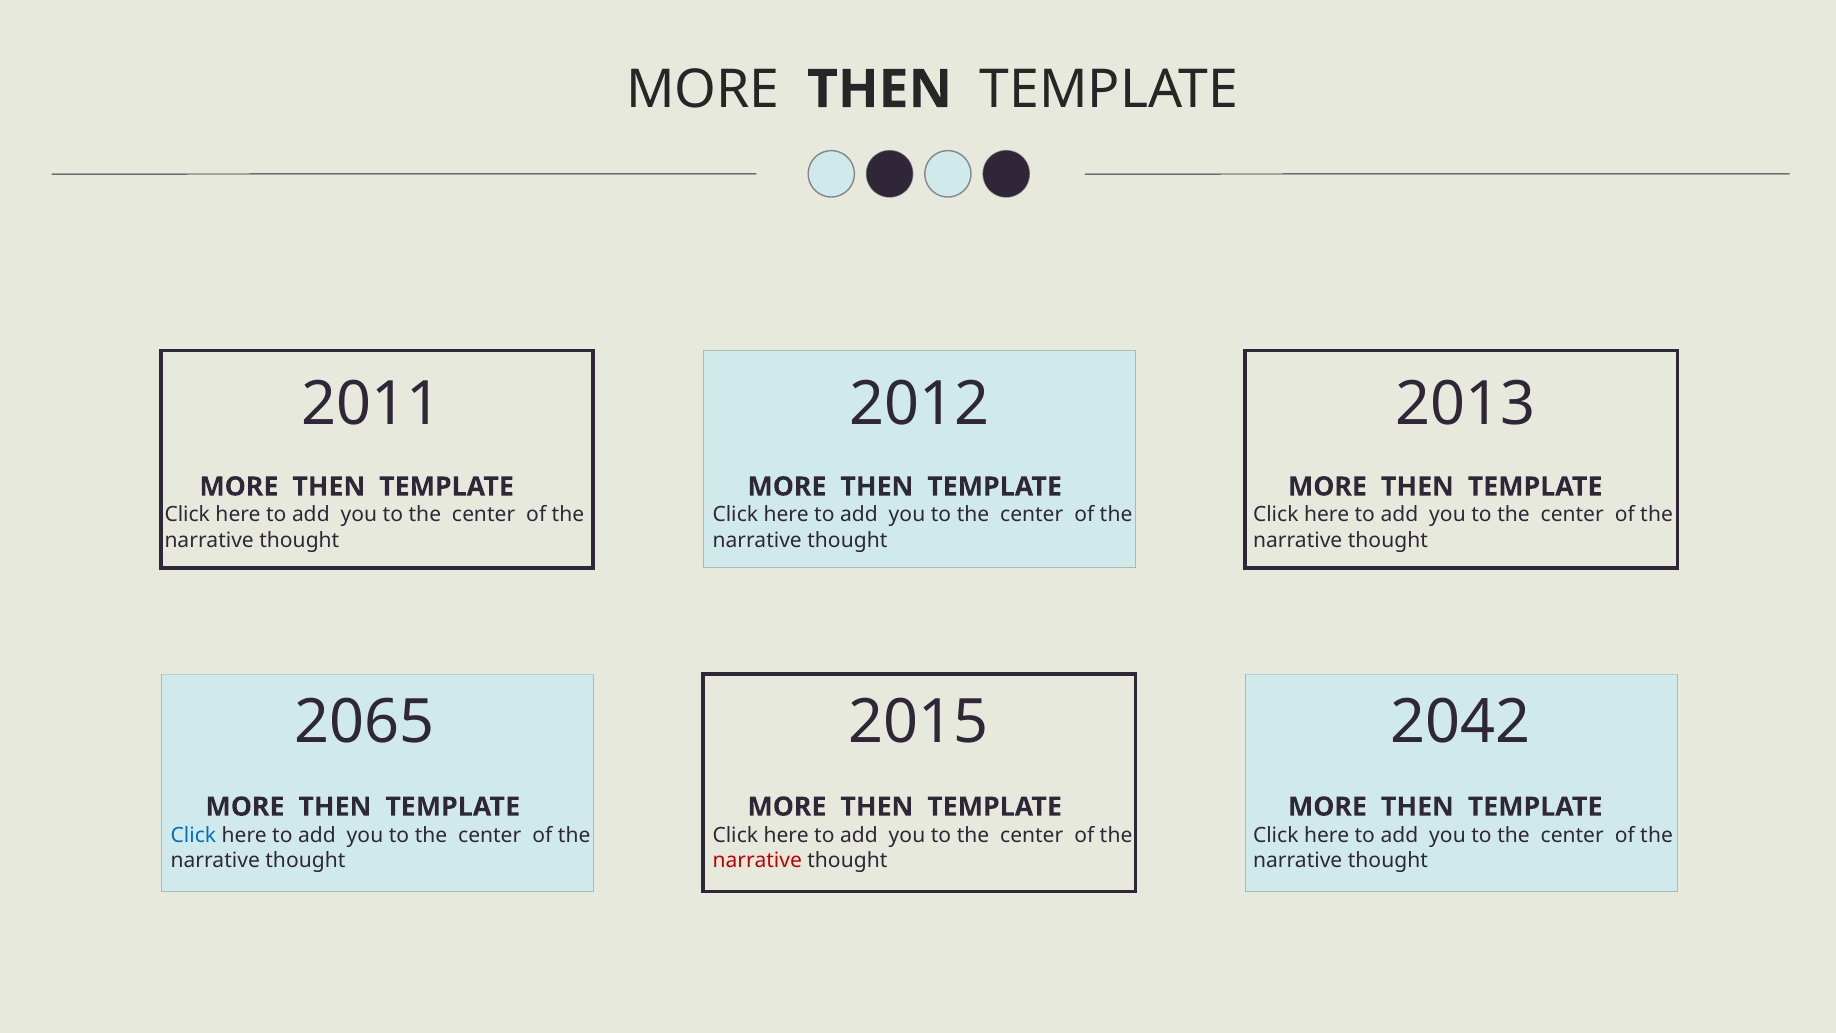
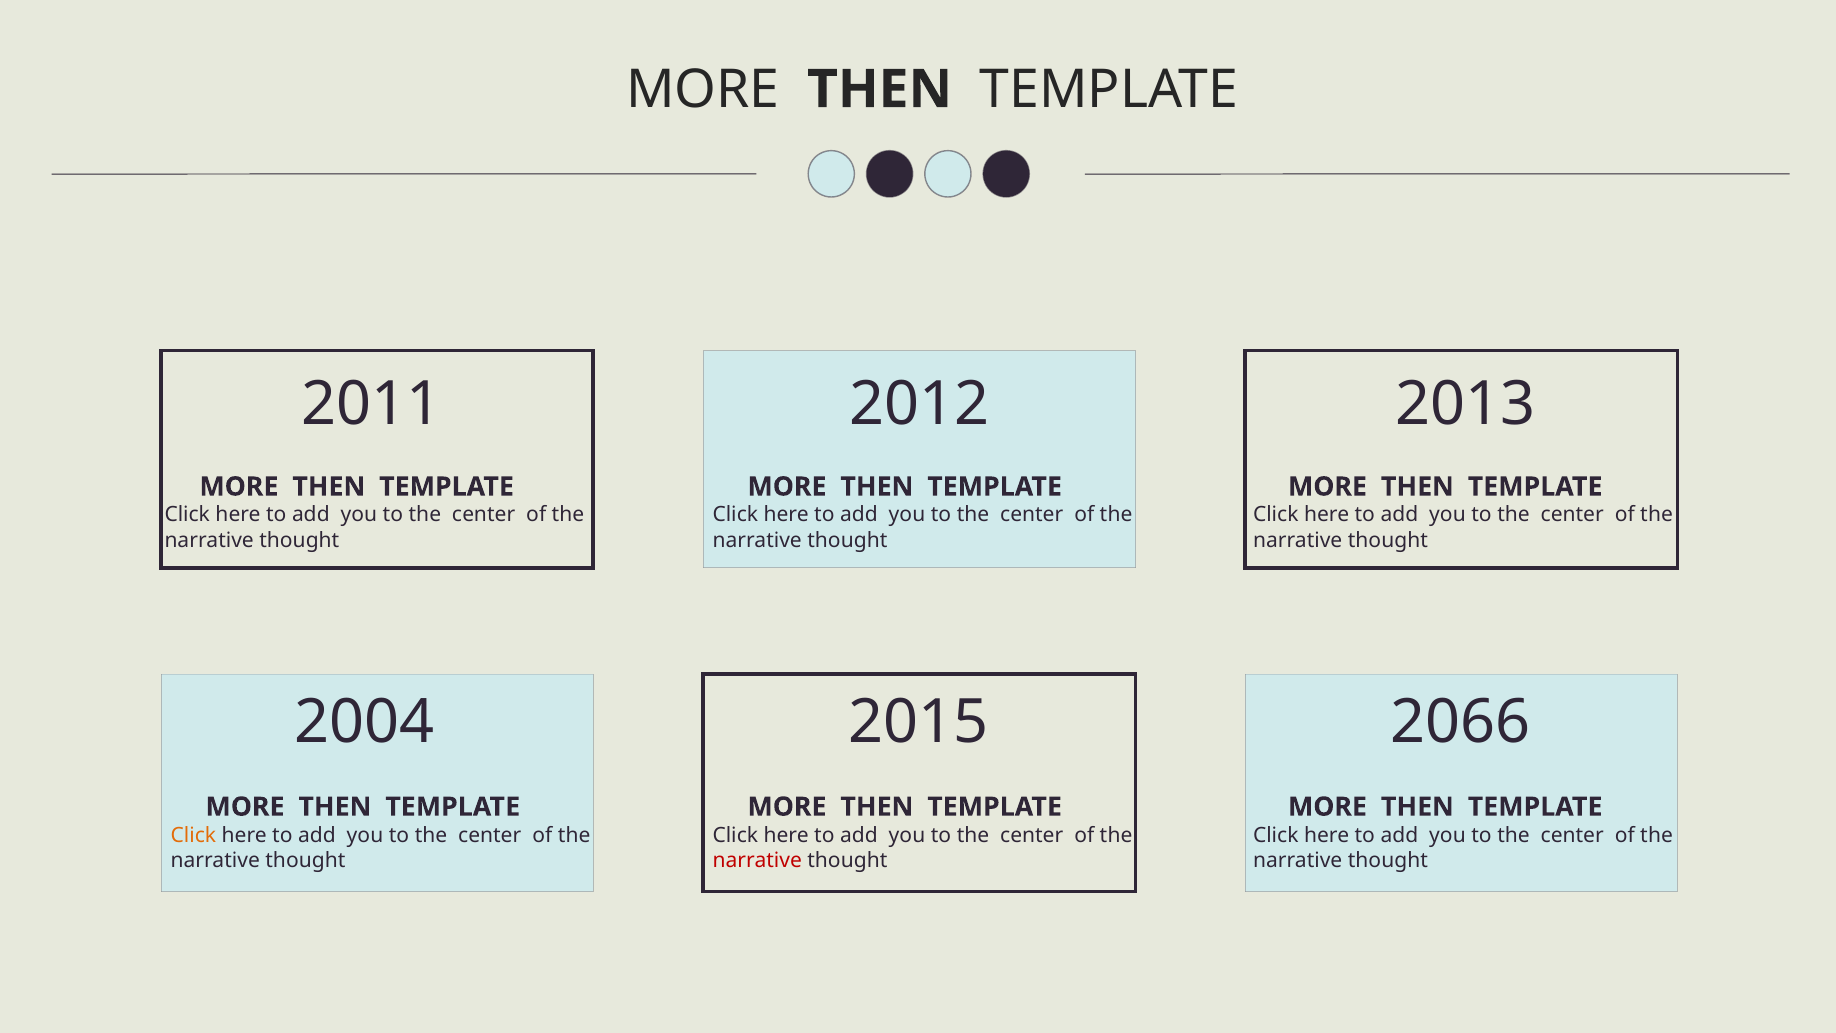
2065: 2065 -> 2004
2042: 2042 -> 2066
Click at (193, 835) colour: blue -> orange
